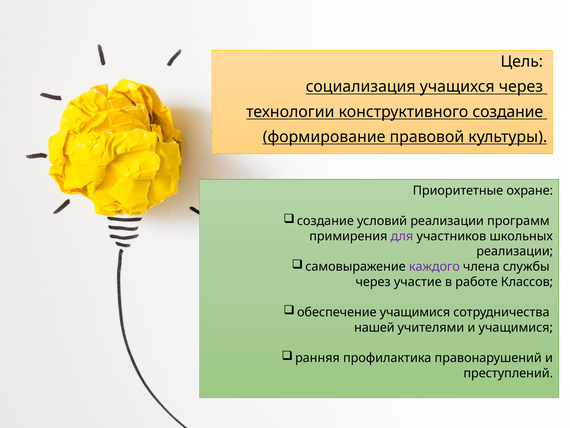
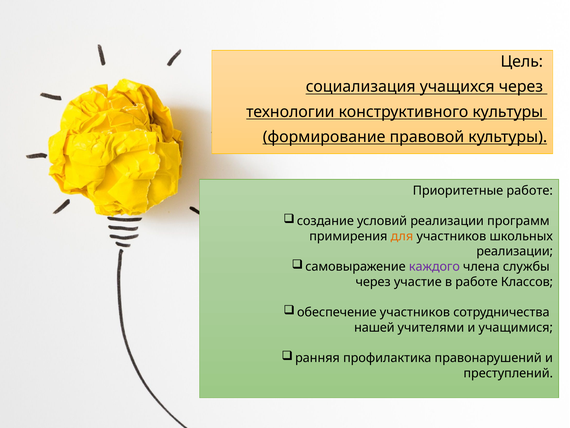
конструктивного создание: создание -> культуры
Приоритетные охране: охране -> работе
для colour: purple -> orange
обеспечение учащимися: учащимися -> участников
